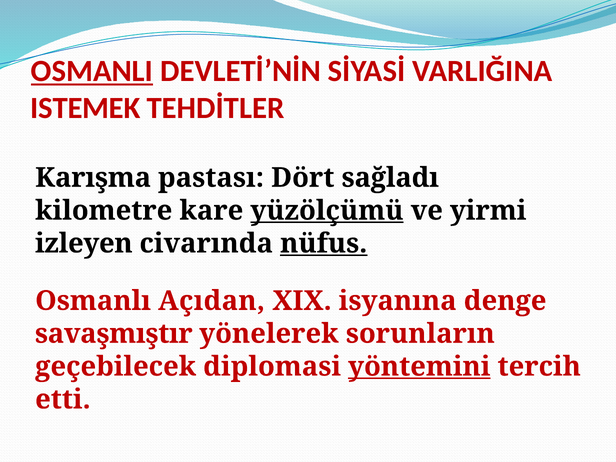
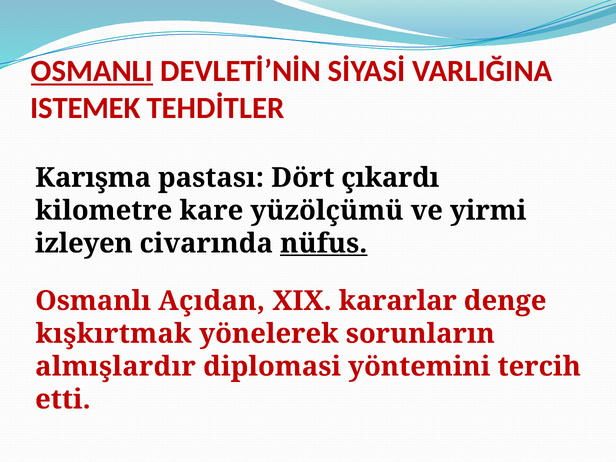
sağladı: sağladı -> çıkardı
yüzölçümü underline: present -> none
isyanına: isyanına -> kararlar
savaşmıştır: savaşmıştır -> kışkırtmak
geçebilecek: geçebilecek -> almışlardır
yöntemini underline: present -> none
